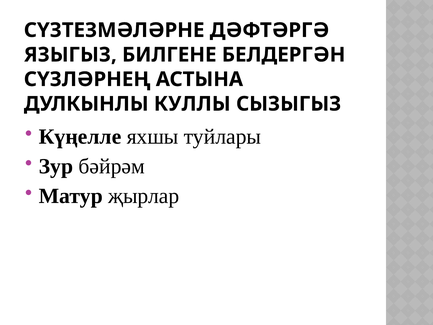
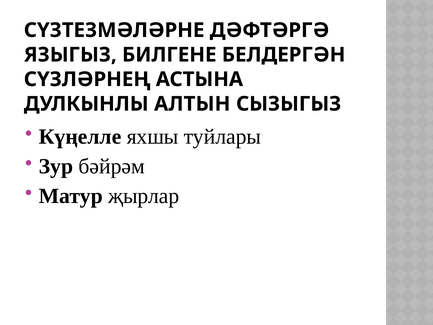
КУЛЛЫ: КУЛЛЫ -> АЛТЫН
